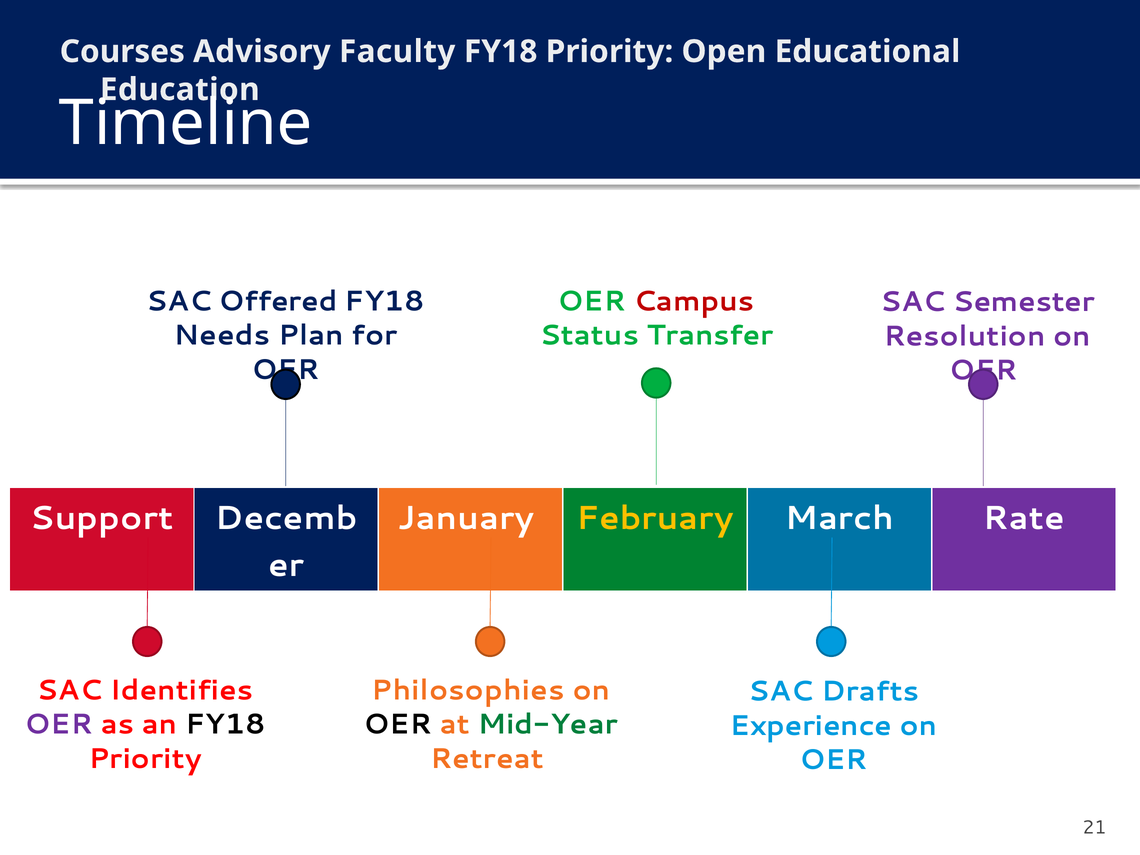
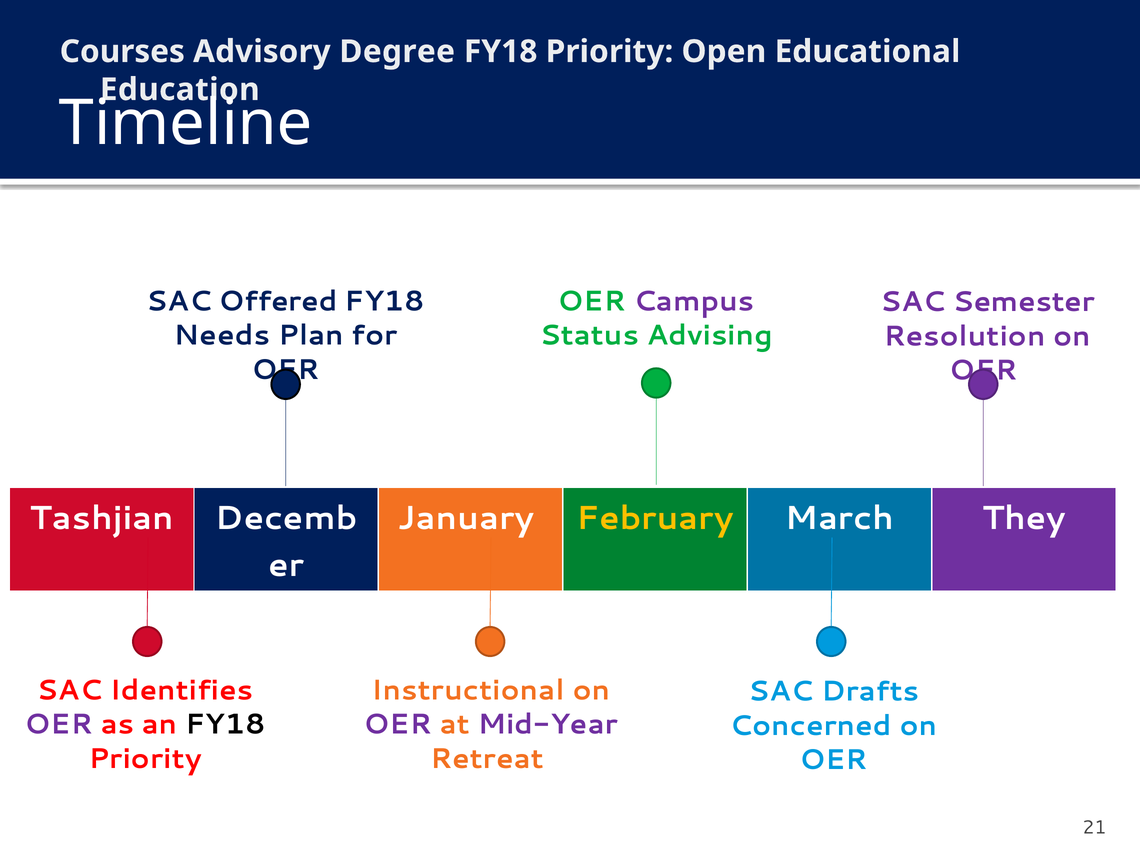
Faculty: Faculty -> Degree
Campus colour: red -> purple
Transfer: Transfer -> Advising
Support: Support -> Tashjian
Rate: Rate -> They
Philosophies: Philosophies -> Instructional
OER at (398, 724) colour: black -> purple
Mid-Year colour: green -> purple
Experience: Experience -> Concerned
